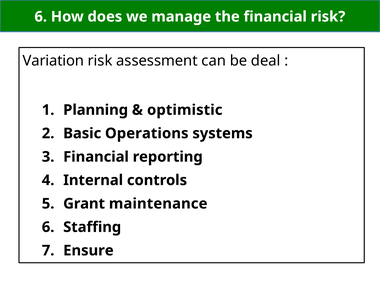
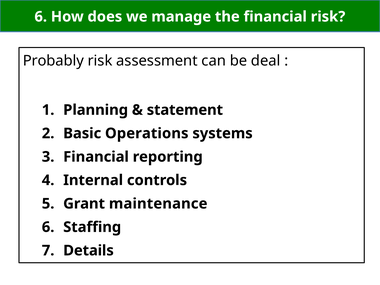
Variation: Variation -> Probably
optimistic: optimistic -> statement
Ensure: Ensure -> Details
